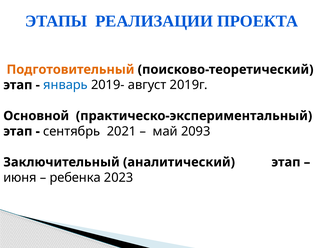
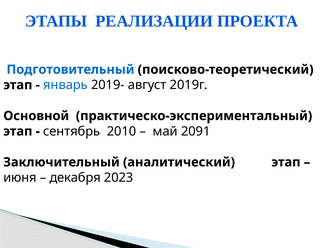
Подготовительный colour: orange -> blue
2021: 2021 -> 2010
2093: 2093 -> 2091
ребенка: ребенка -> декабря
